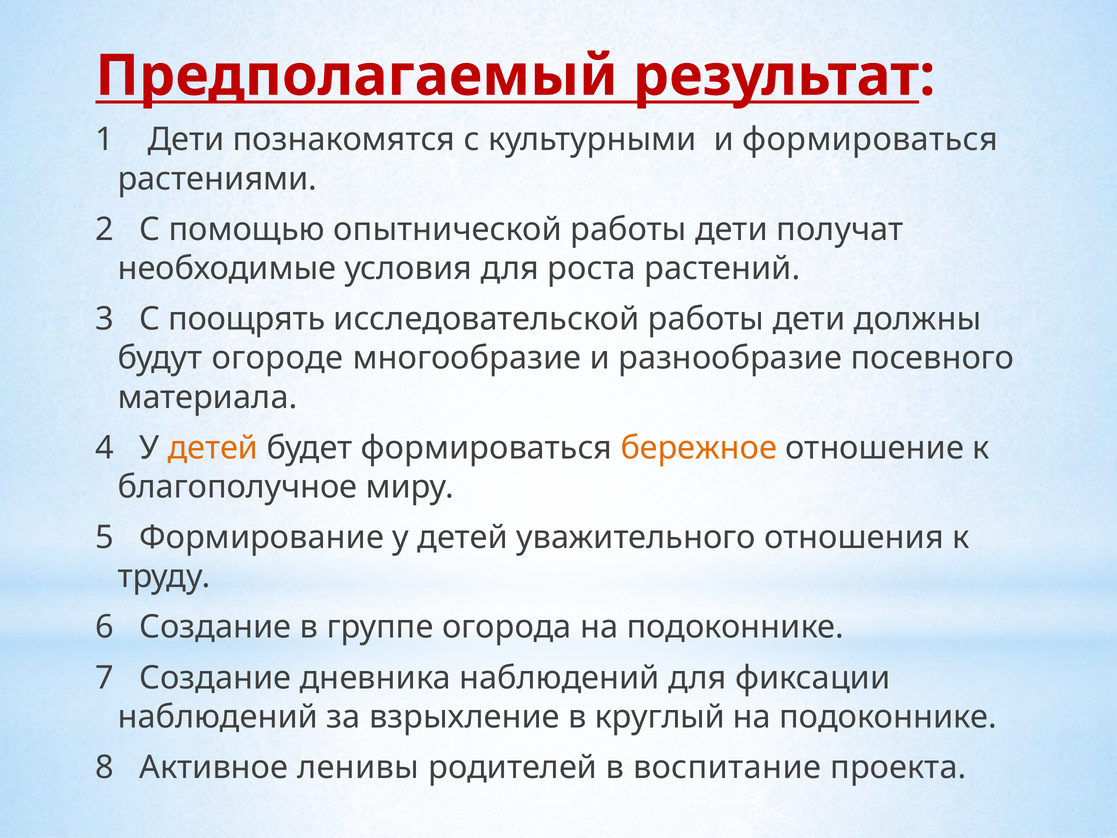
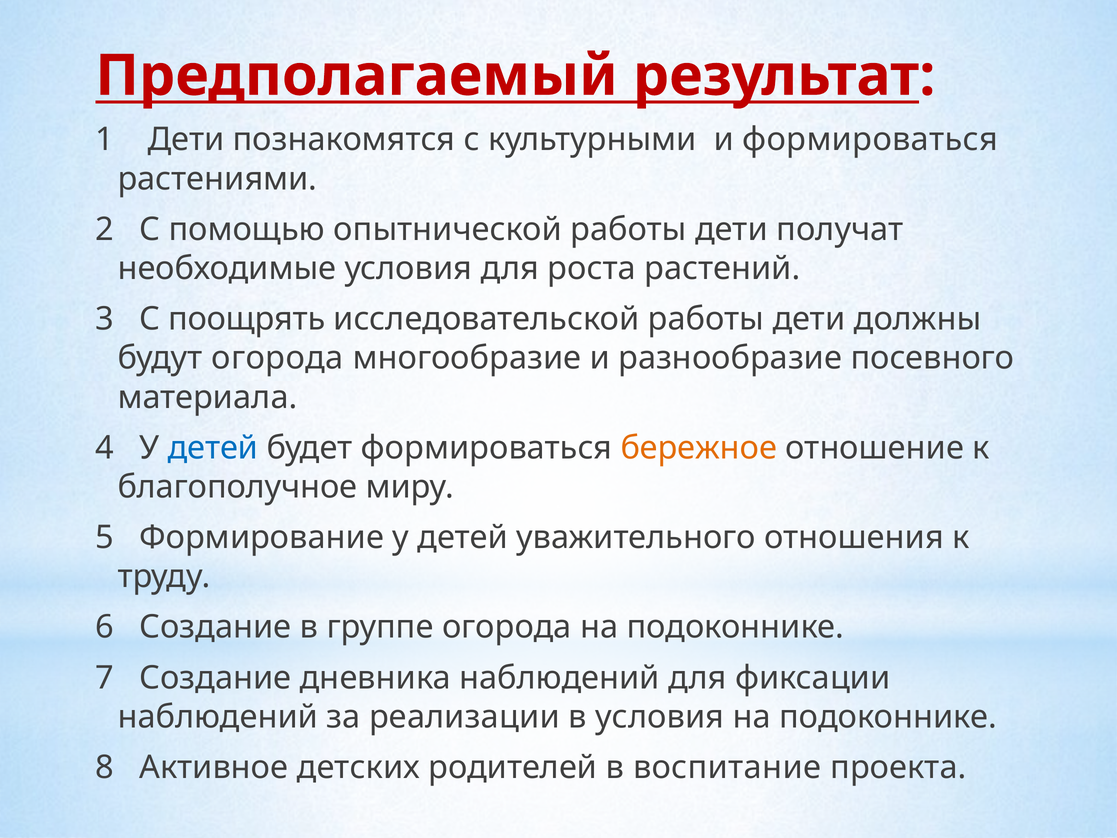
будут огороде: огороде -> огорода
детей at (213, 448) colour: orange -> blue
взрыхление: взрыхление -> реализации
в круглый: круглый -> условия
ленивы: ленивы -> детских
